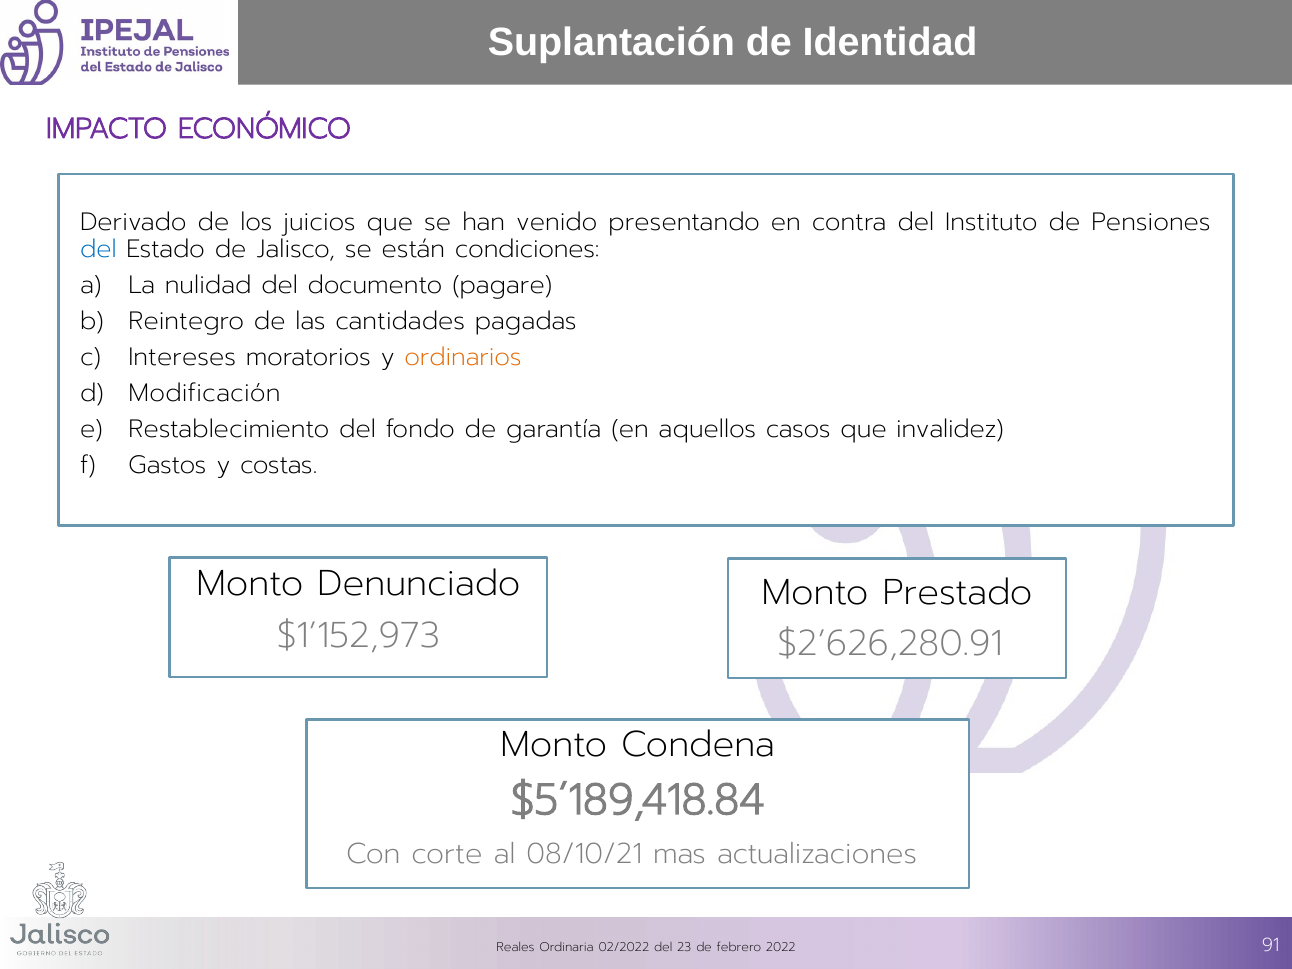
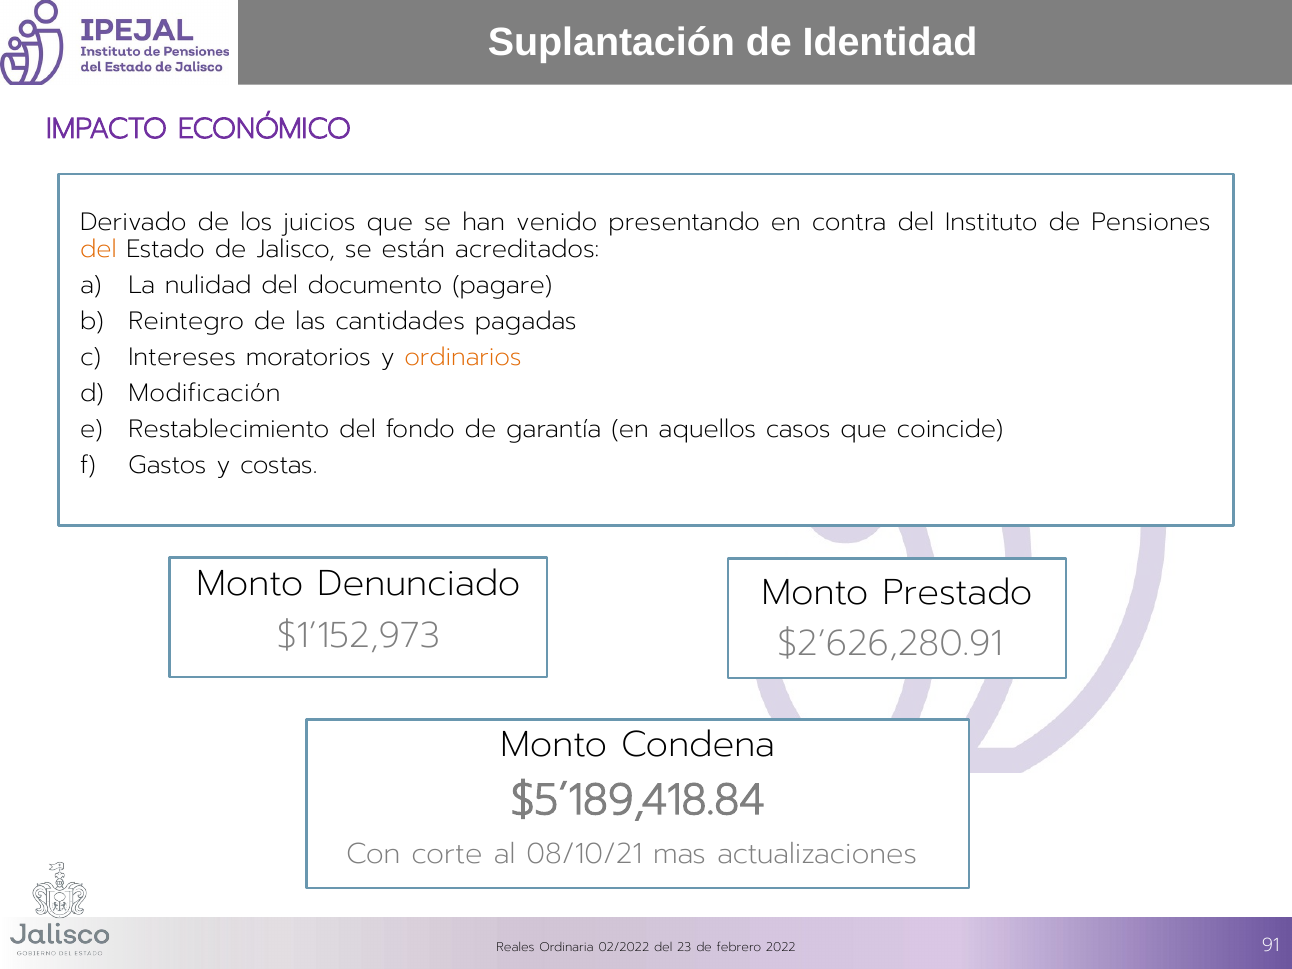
del at (98, 250) colour: blue -> orange
condiciones: condiciones -> acreditados
invalidez: invalidez -> coincide
